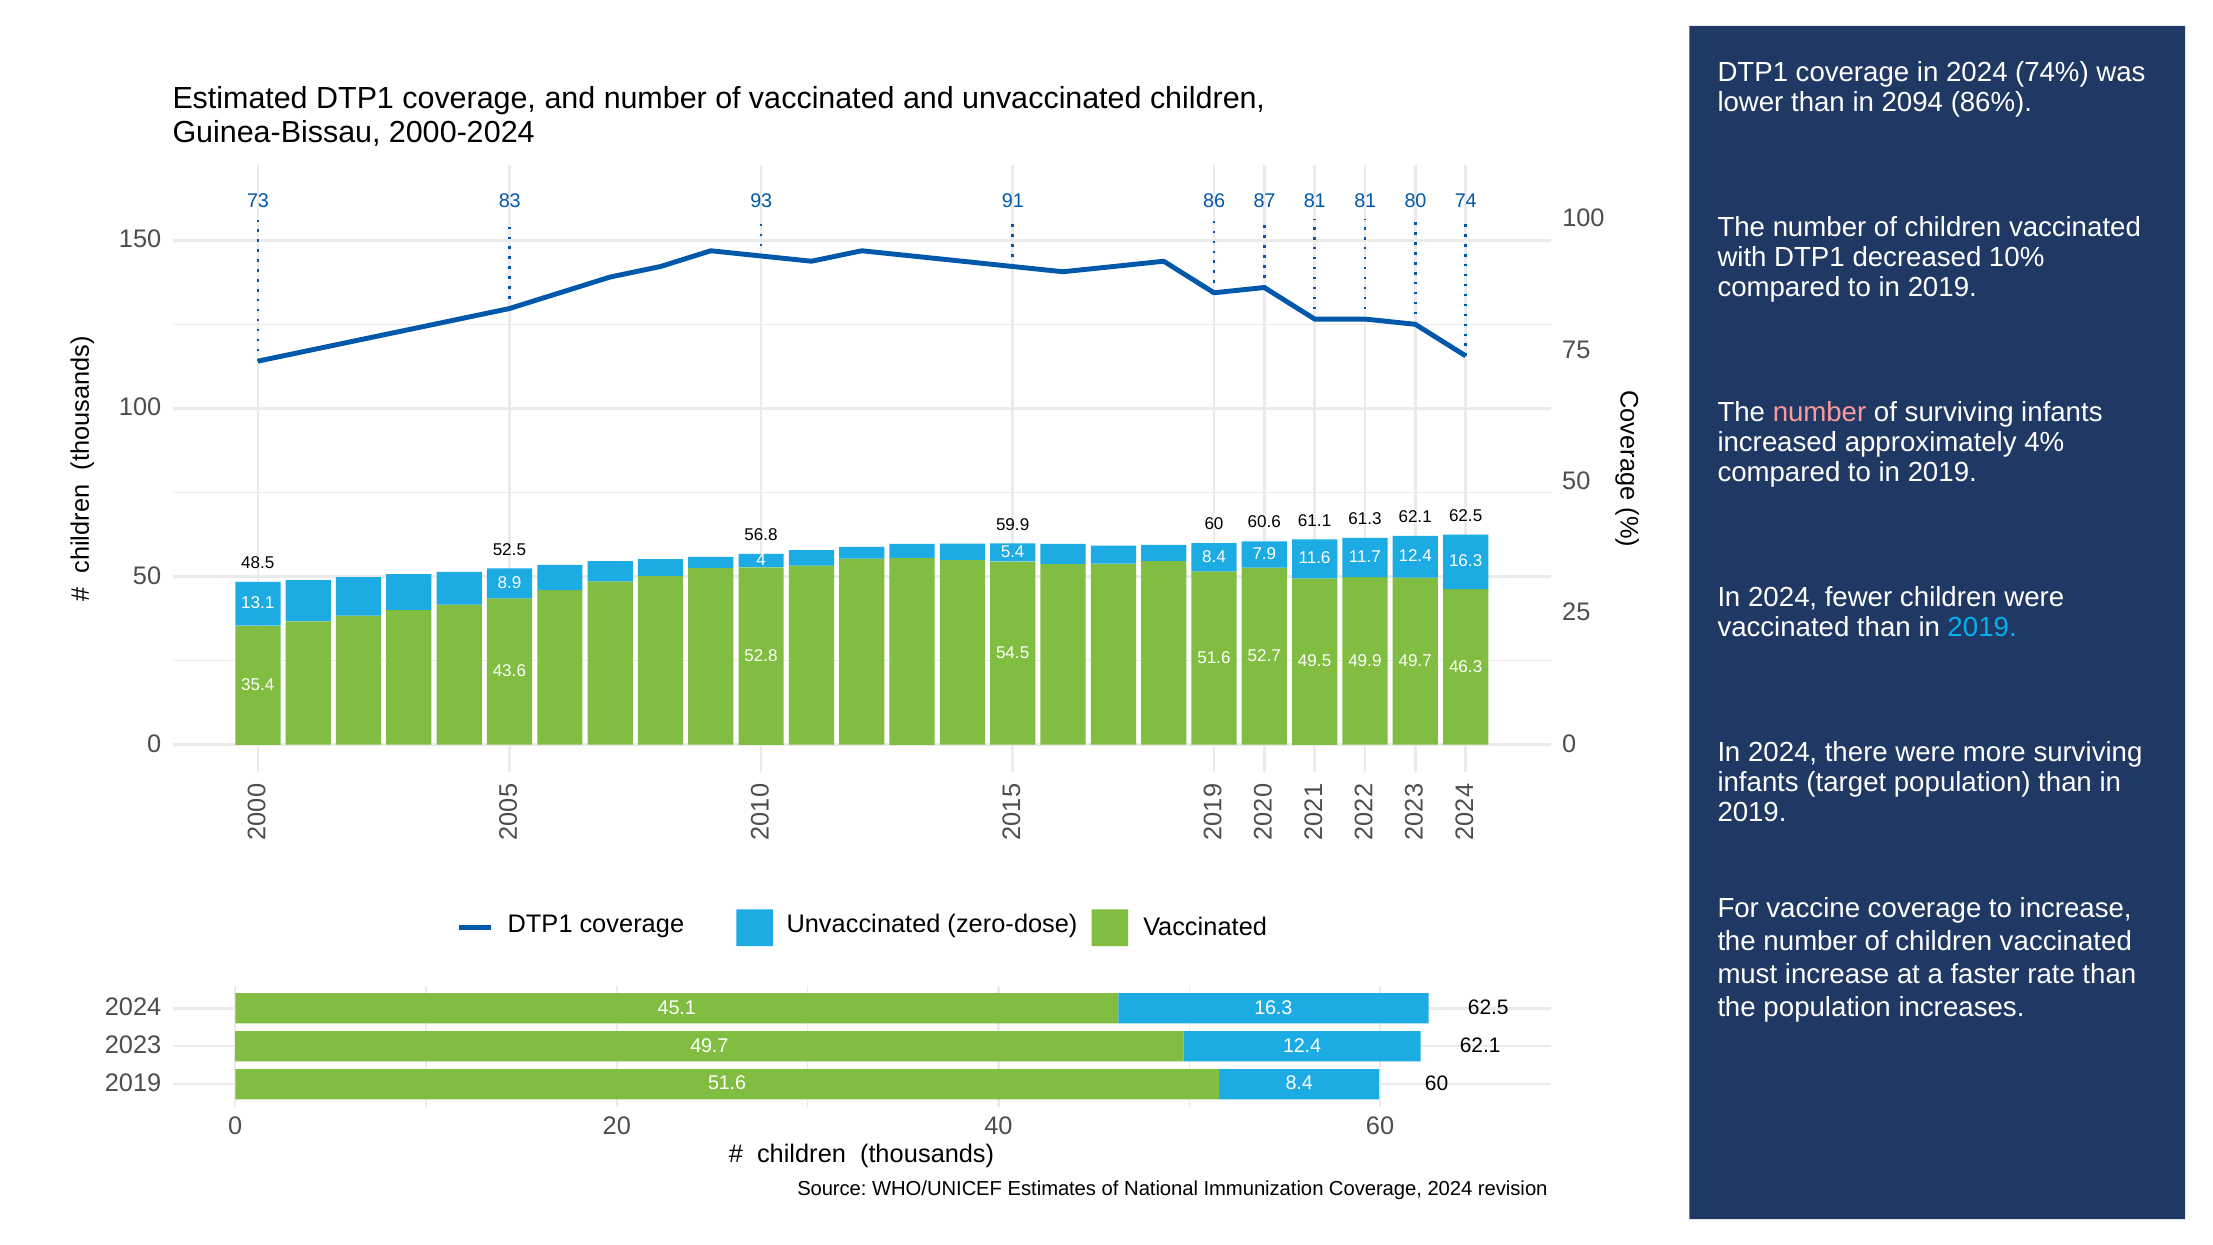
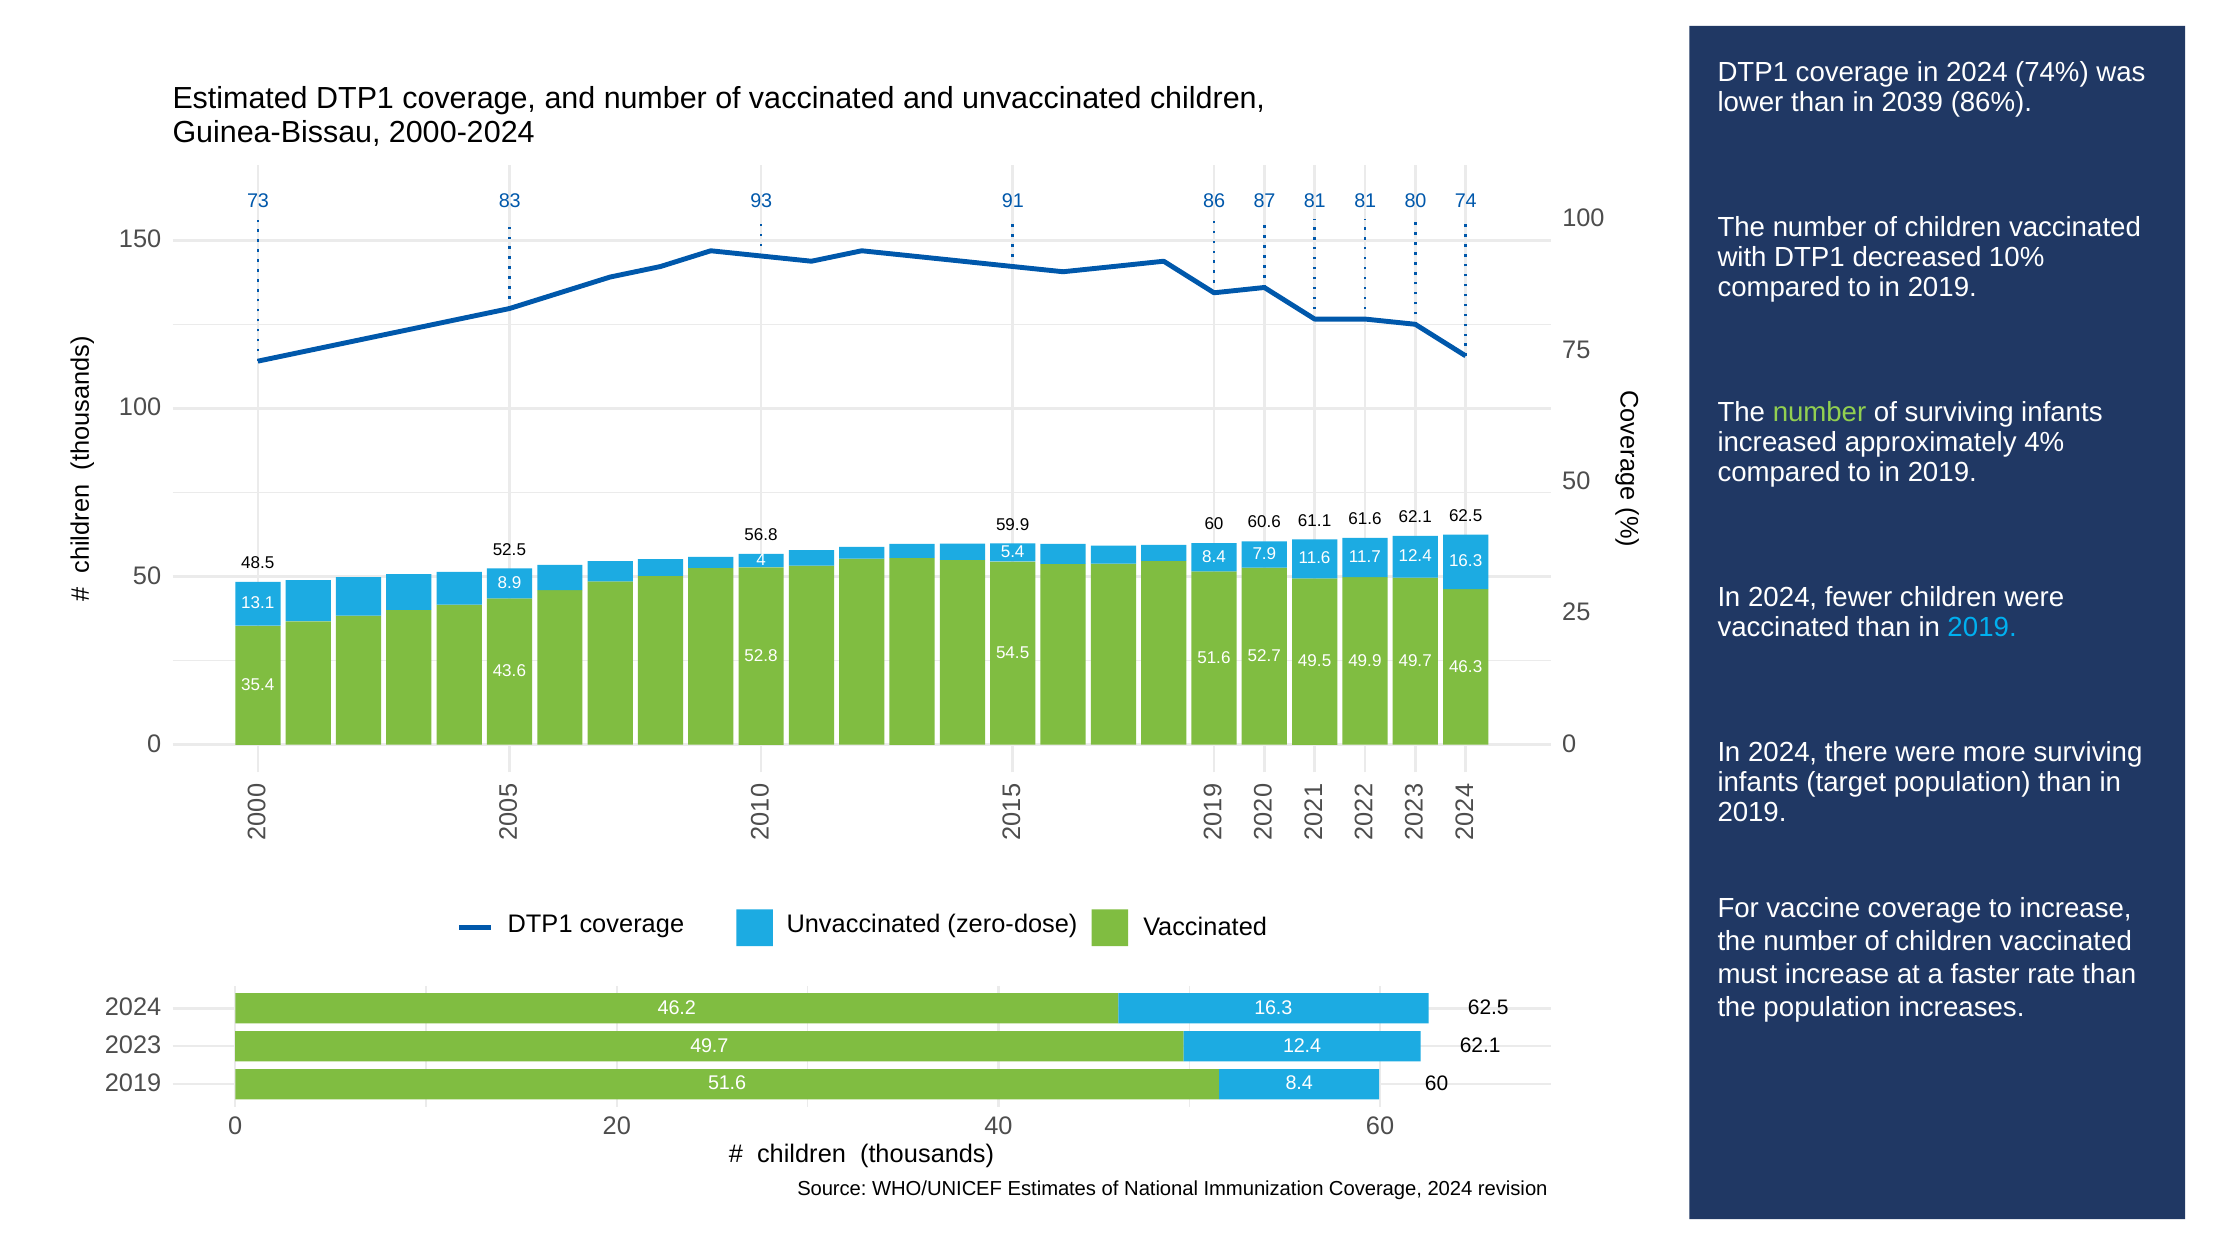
2094: 2094 -> 2039
number at (1820, 412) colour: pink -> light green
61.3: 61.3 -> 61.6
45.1: 45.1 -> 46.2
